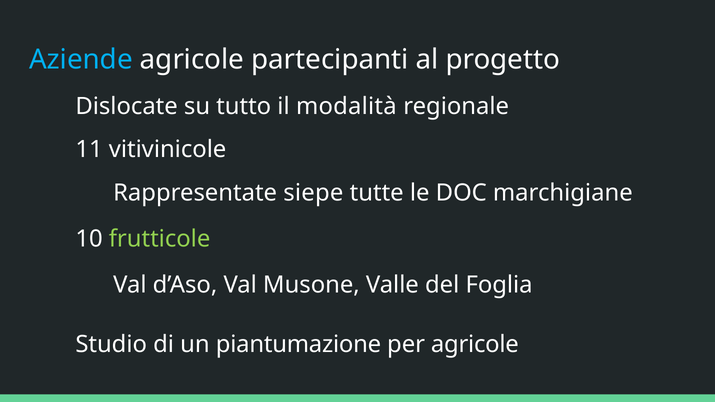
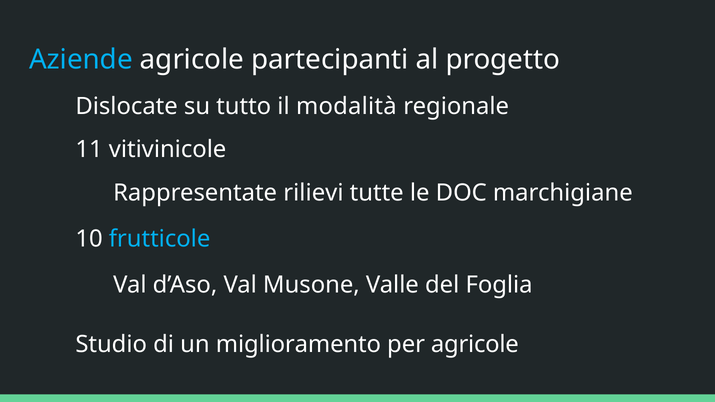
siepe: siepe -> rilievi
frutticole colour: light green -> light blue
piantumazione: piantumazione -> miglioramento
